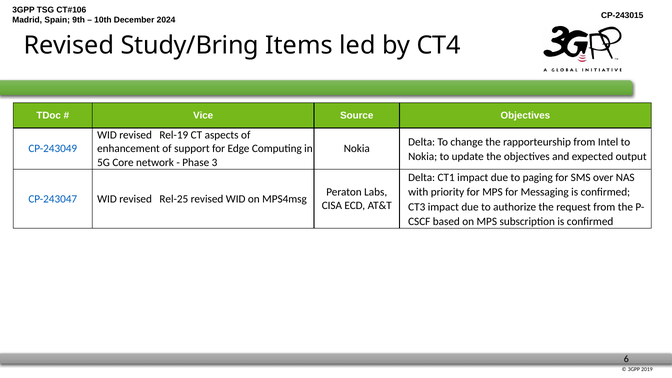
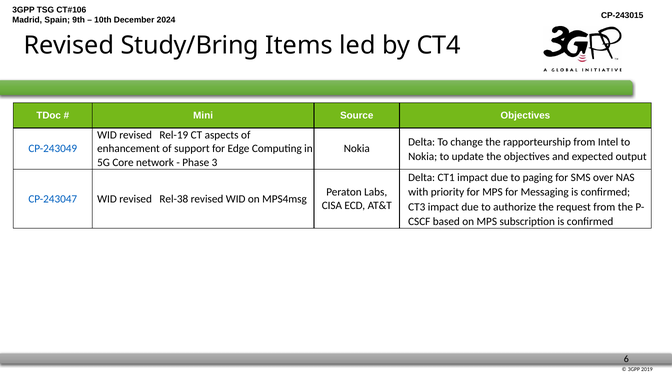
Vice: Vice -> Mini
Rel-25: Rel-25 -> Rel-38
